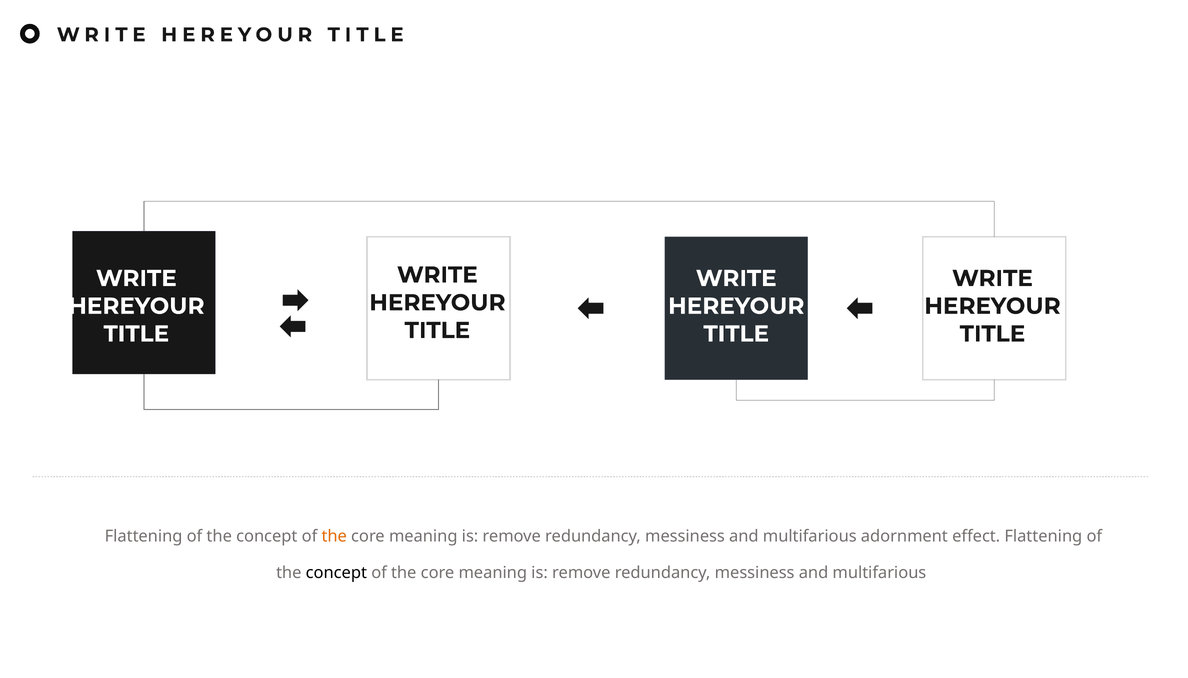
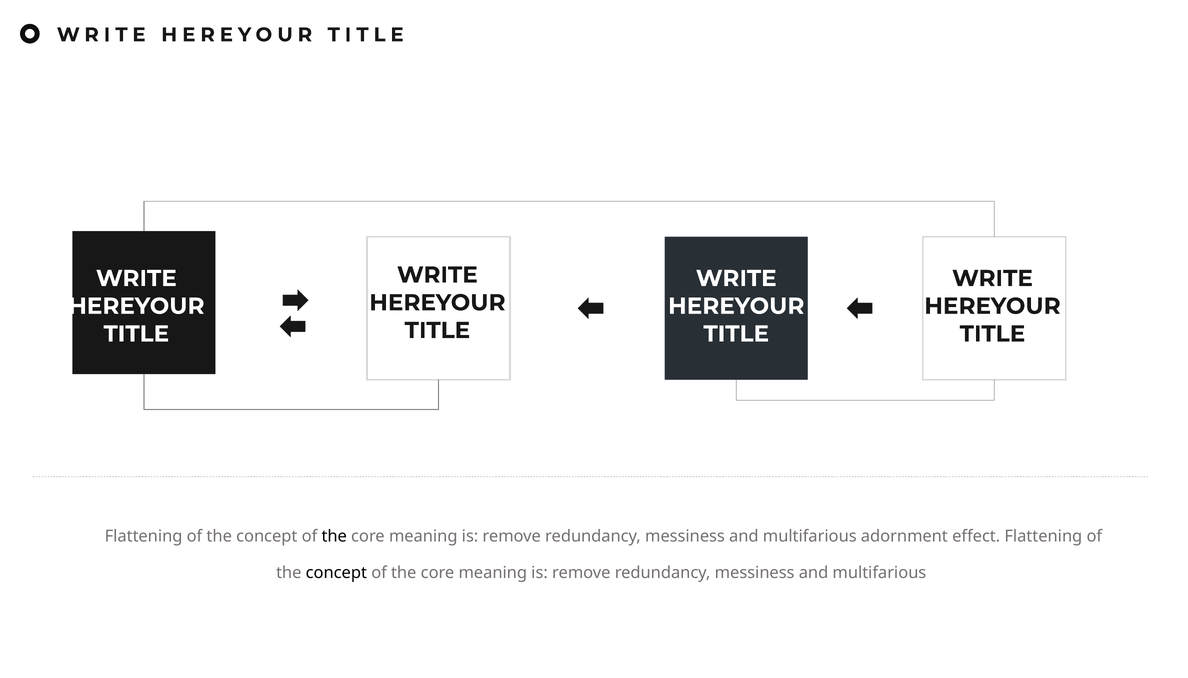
the at (334, 537) colour: orange -> black
